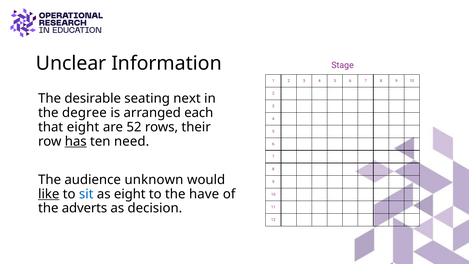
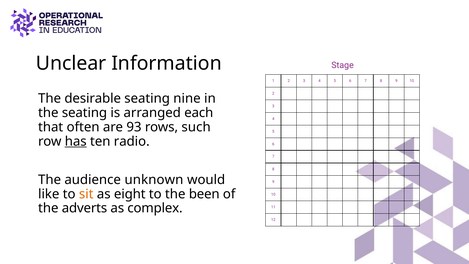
next: next -> nine
the degree: degree -> seating
that eight: eight -> often
52: 52 -> 93
their: their -> such
need: need -> radio
like underline: present -> none
sit colour: blue -> orange
have: have -> been
decision: decision -> complex
